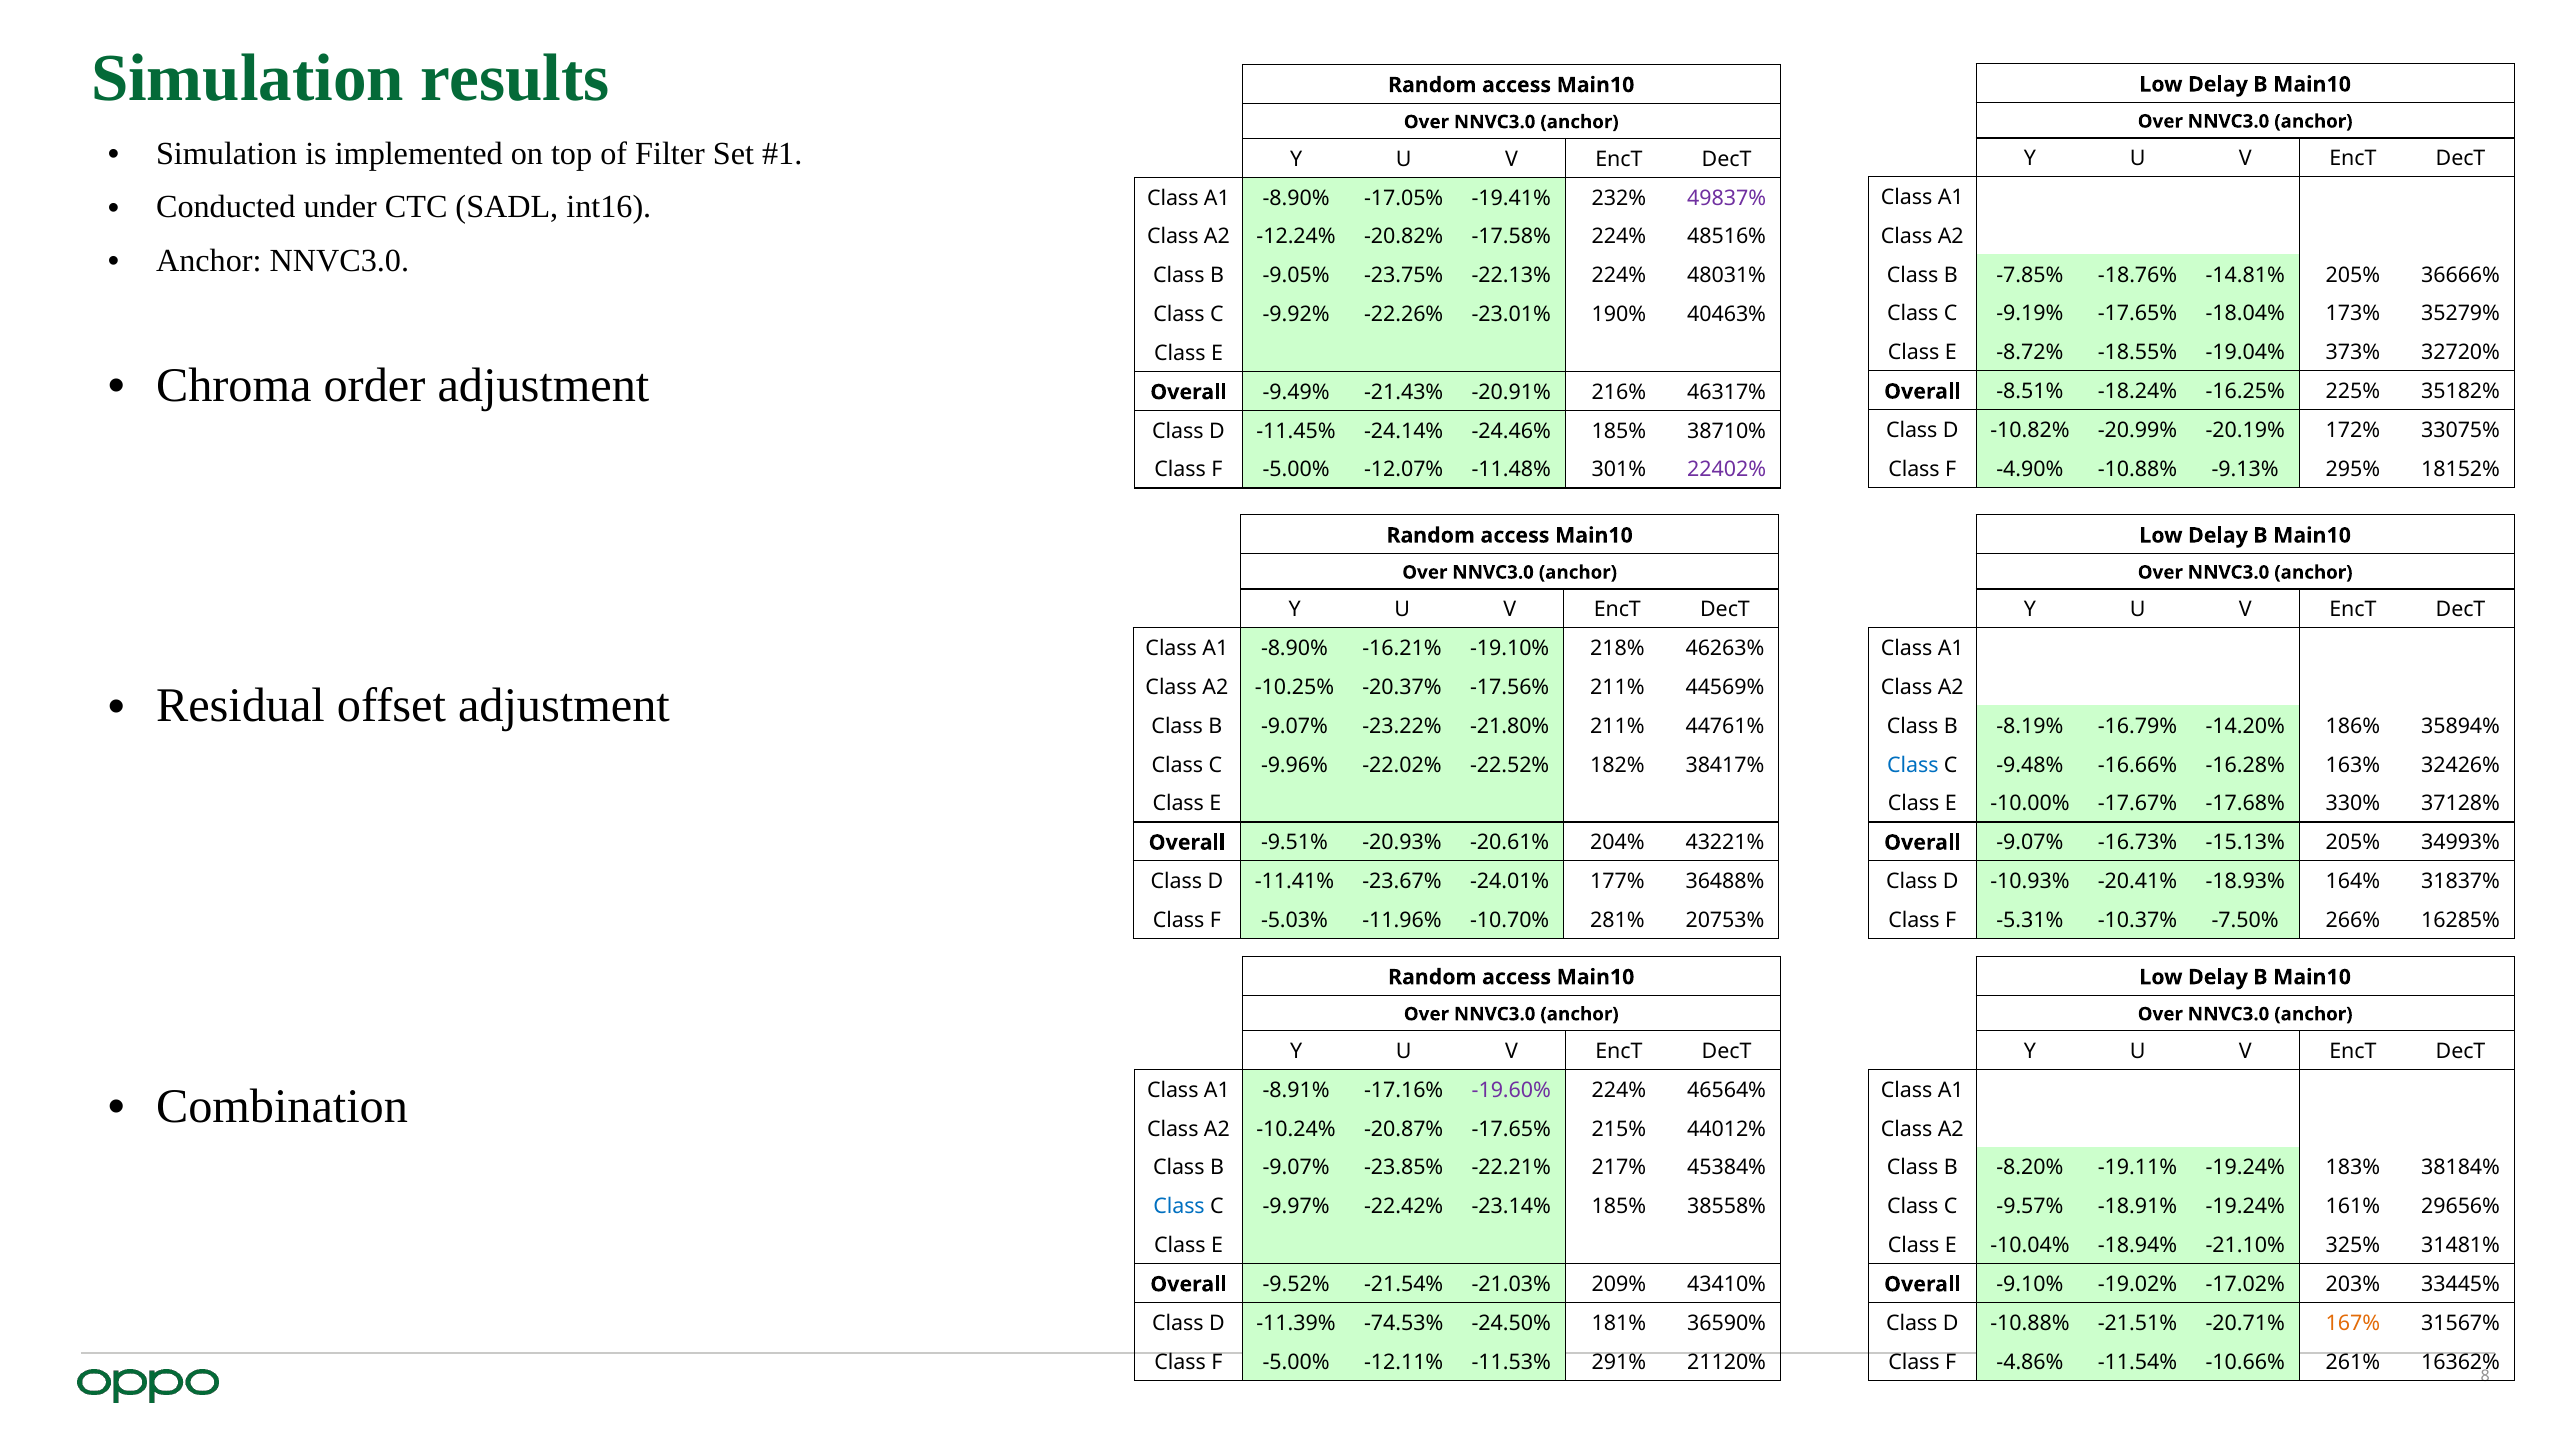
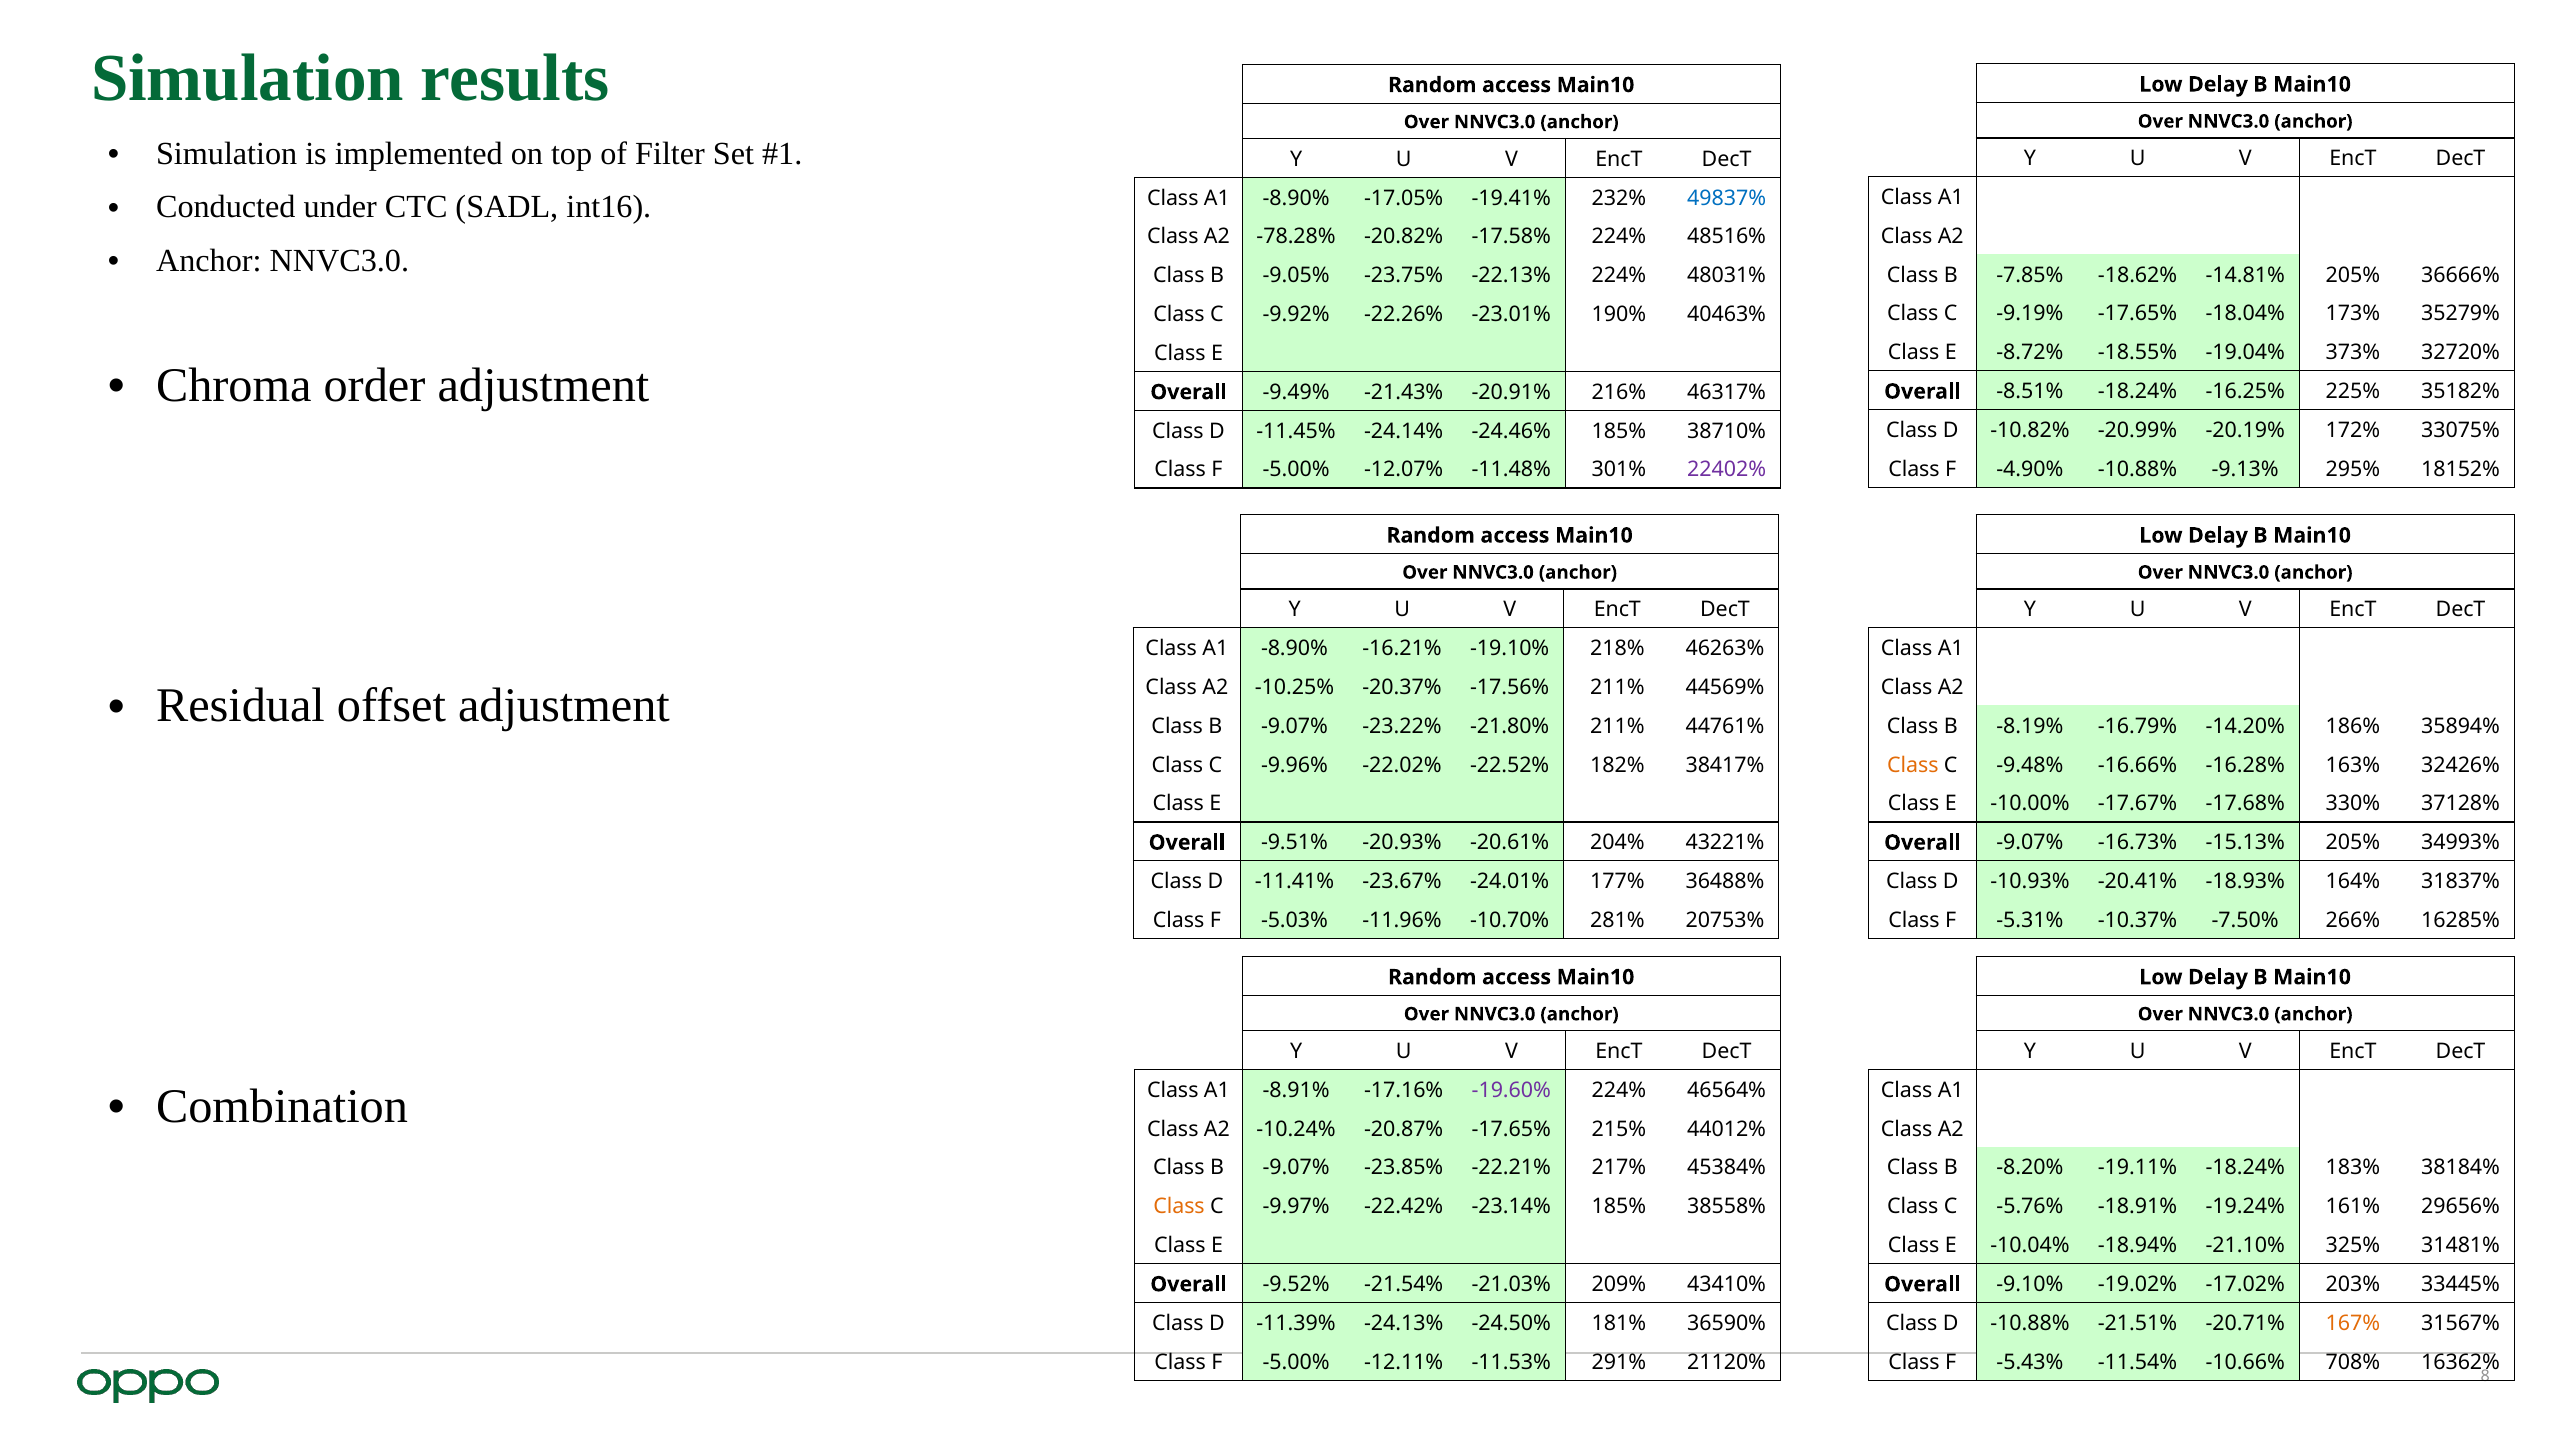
49837% colour: purple -> blue
-12.24%: -12.24% -> -78.28%
-18.76%: -18.76% -> -18.62%
Class at (1913, 765) colour: blue -> orange
-19.11% -19.24%: -19.24% -> -18.24%
Class at (1179, 1207) colour: blue -> orange
-9.57%: -9.57% -> -5.76%
-74.53%: -74.53% -> -24.13%
-4.86%: -4.86% -> -5.43%
261%: 261% -> 708%
